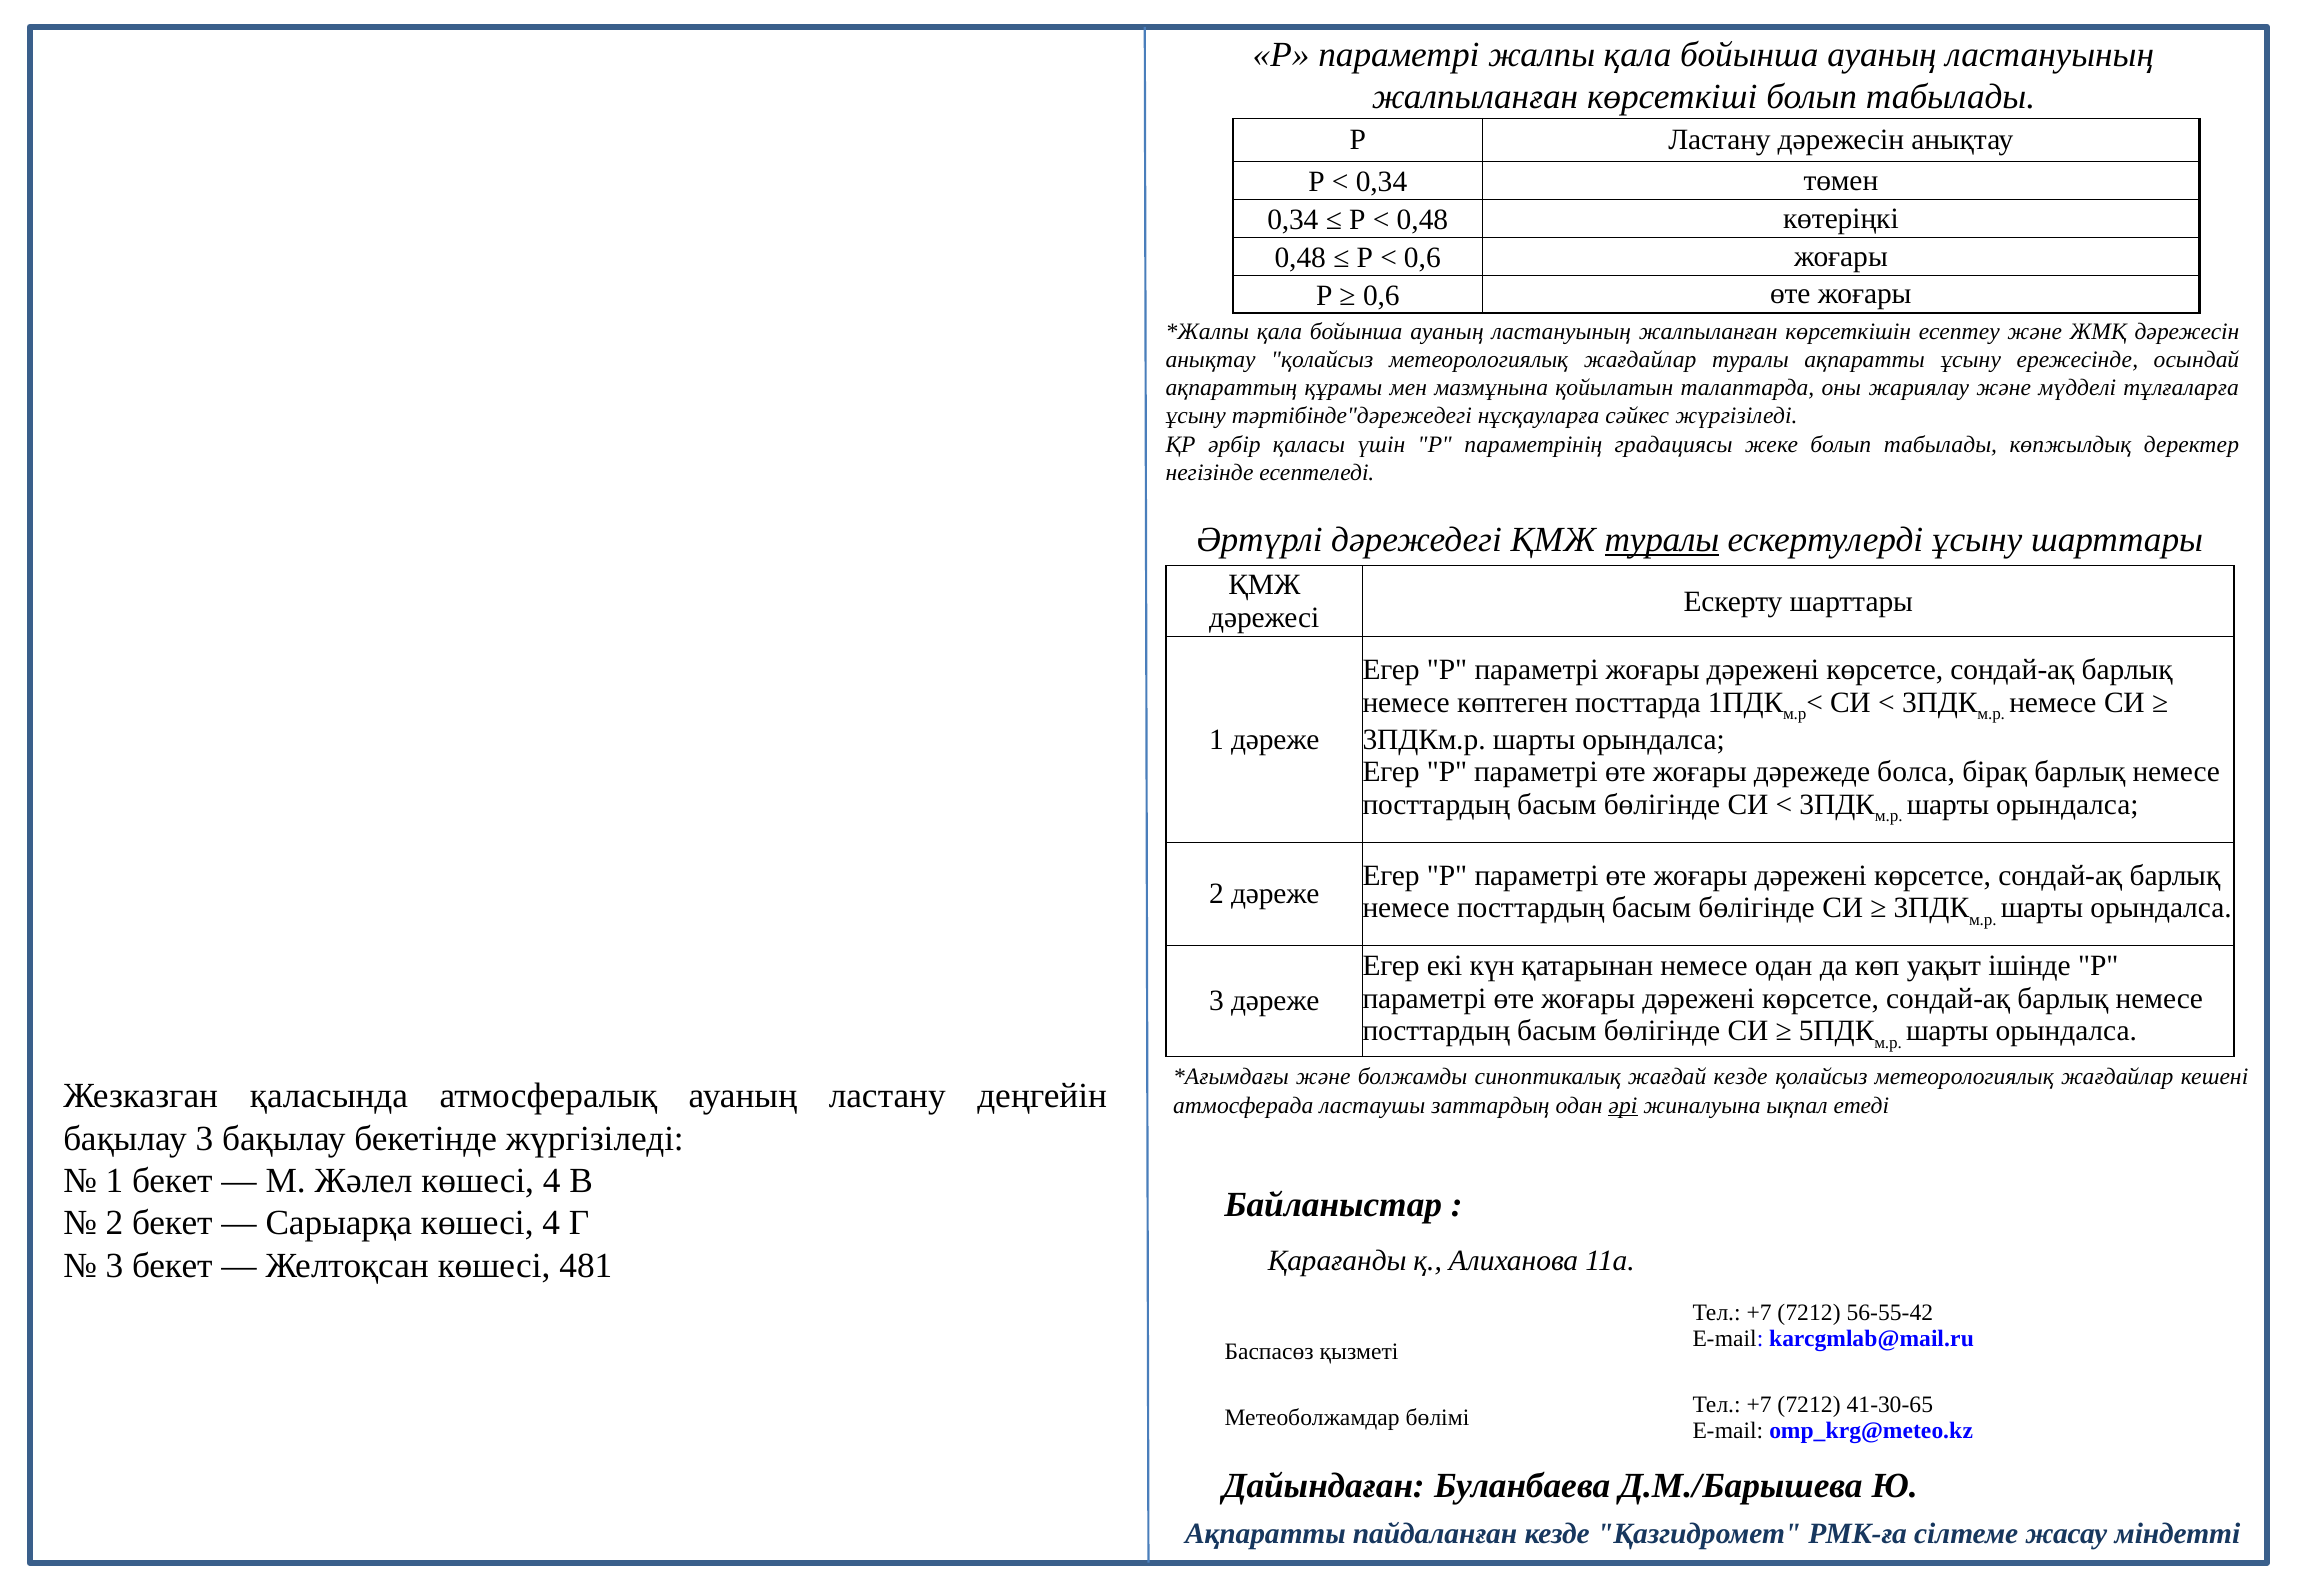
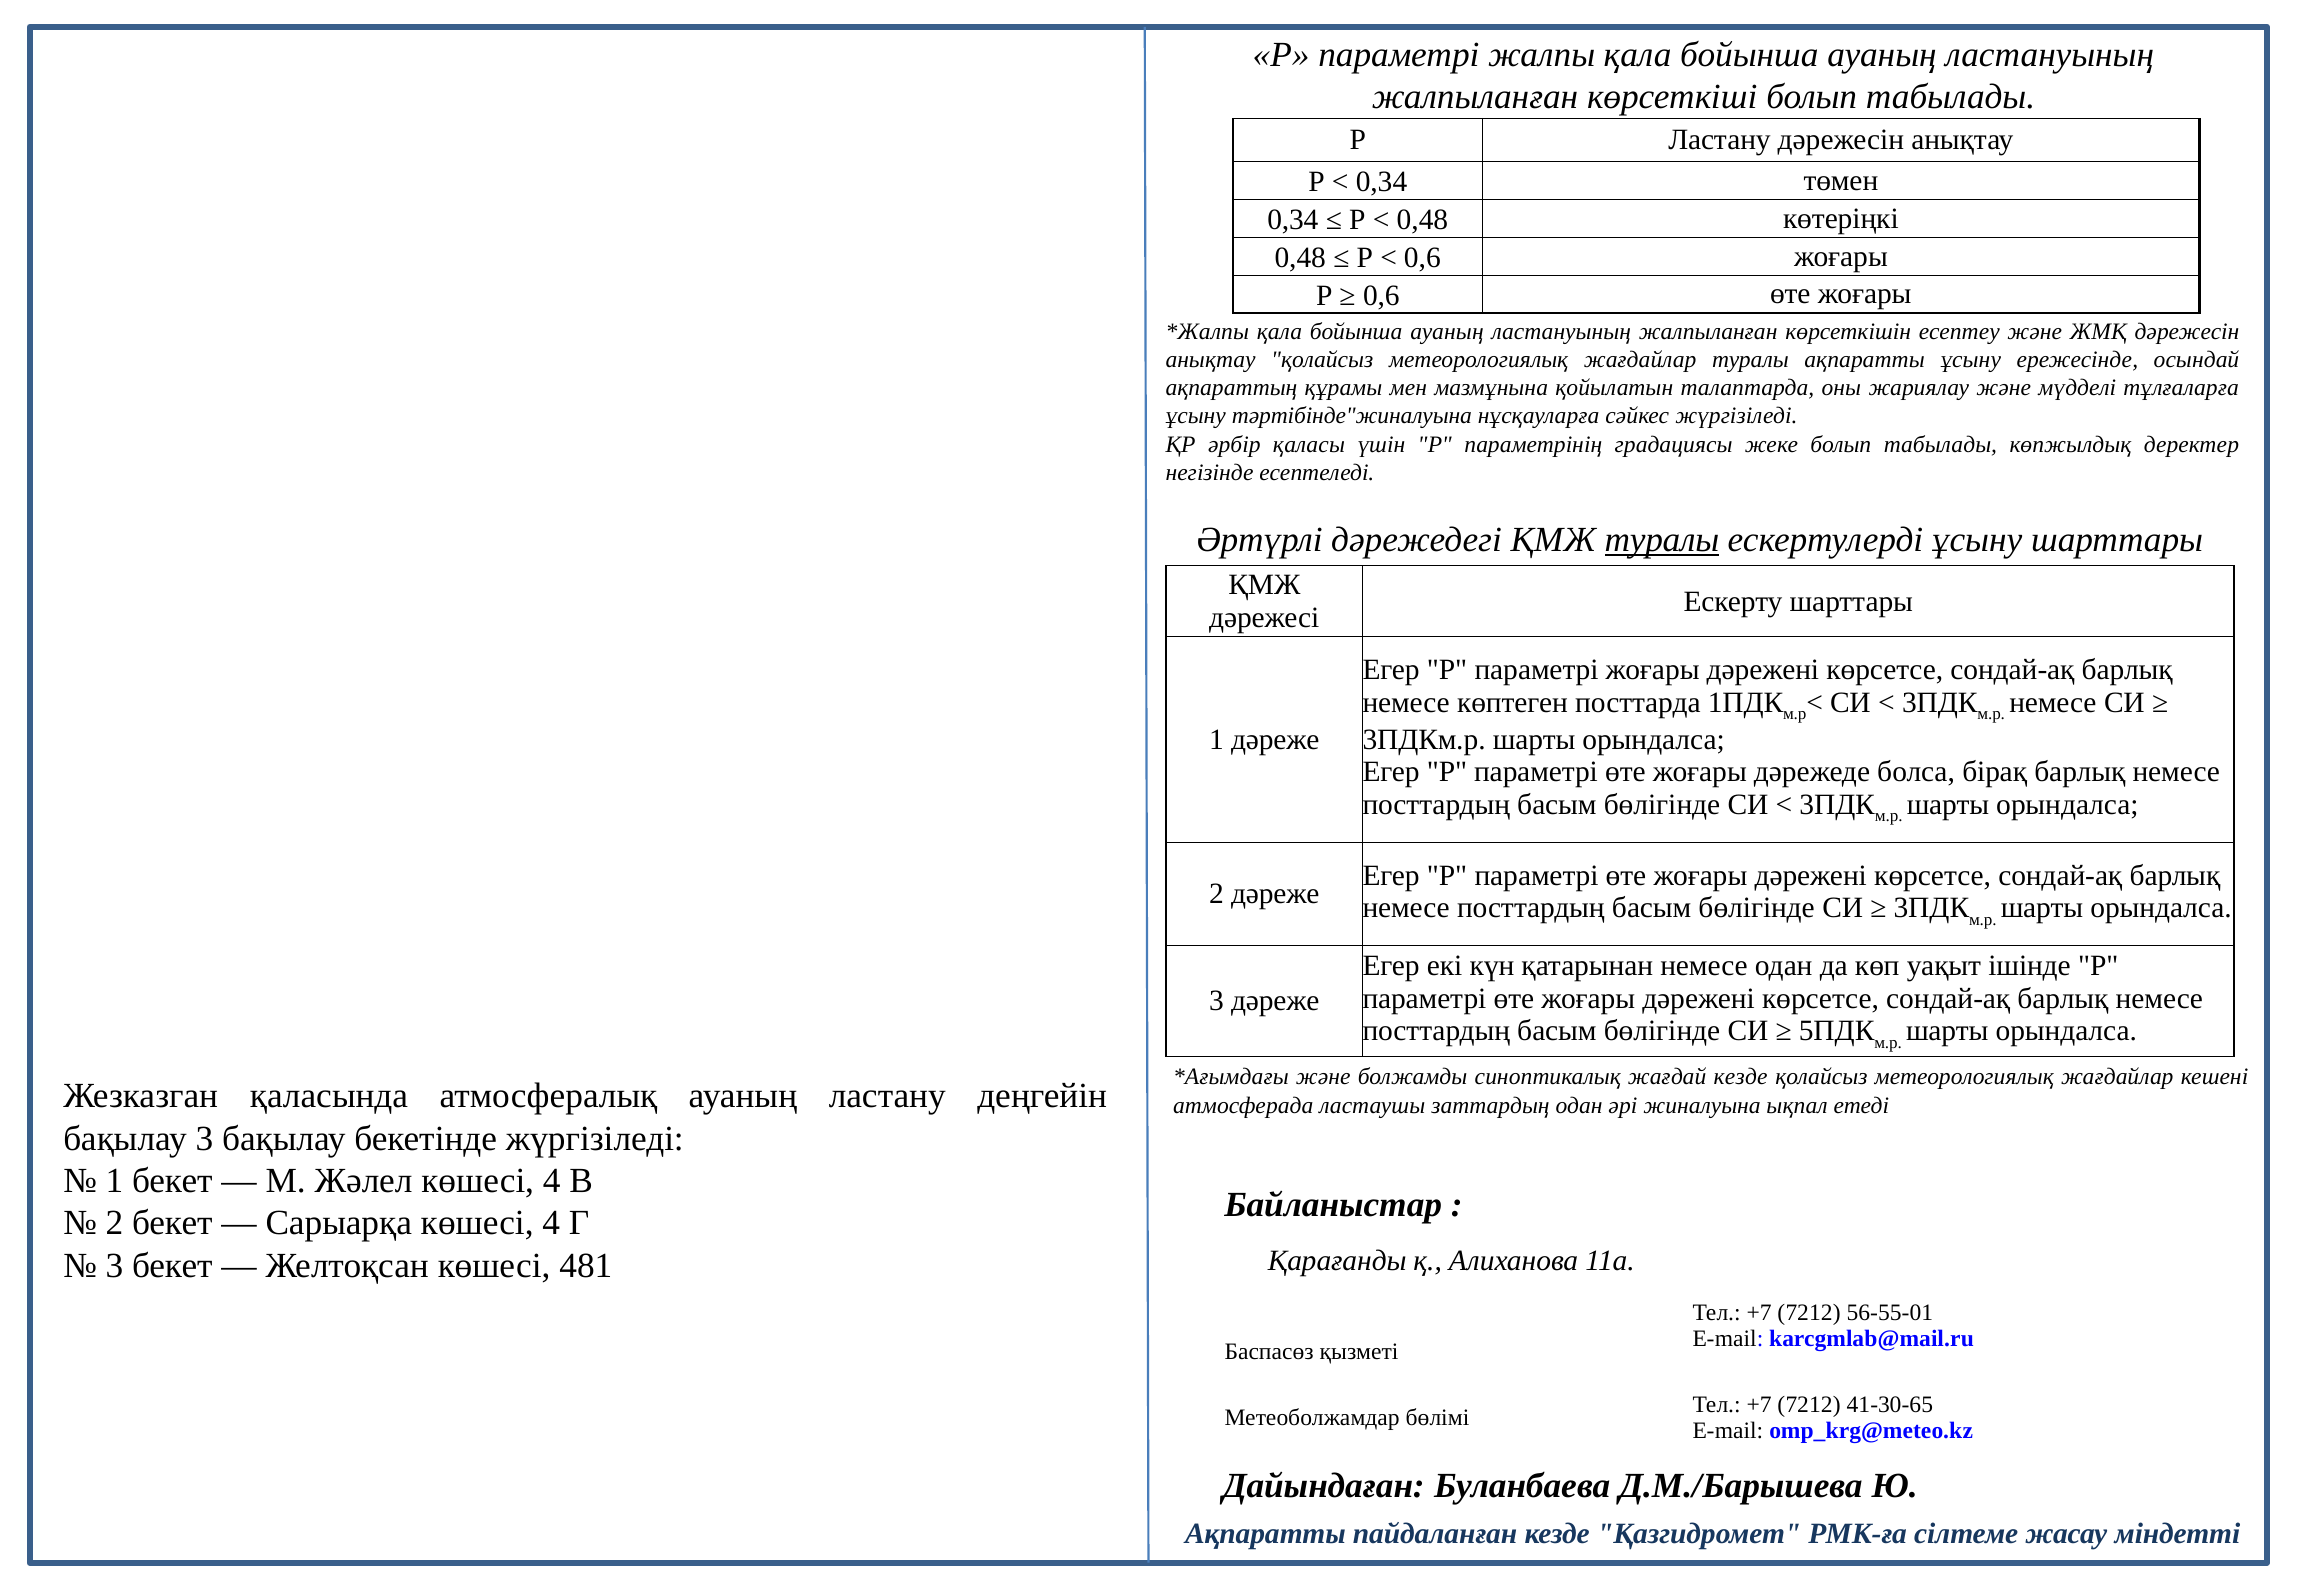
тәртібінде"дәрежедегі: тәртібінде"дәрежедегі -> тәртібінде"жиналуына
әрі underline: present -> none
56-55-42: 56-55-42 -> 56-55-01
